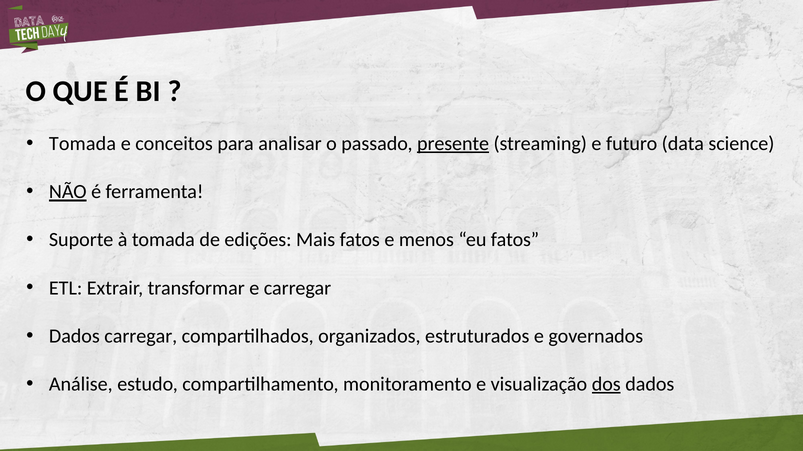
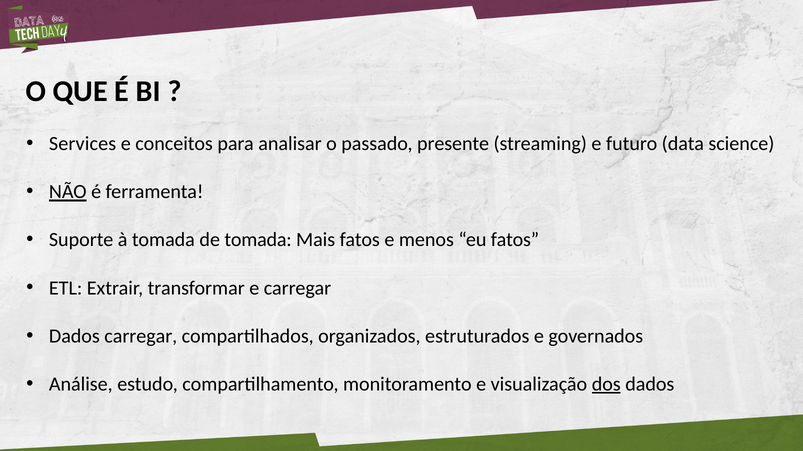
Tomada at (83, 144): Tomada -> Services
presente underline: present -> none
de edições: edições -> tomada
